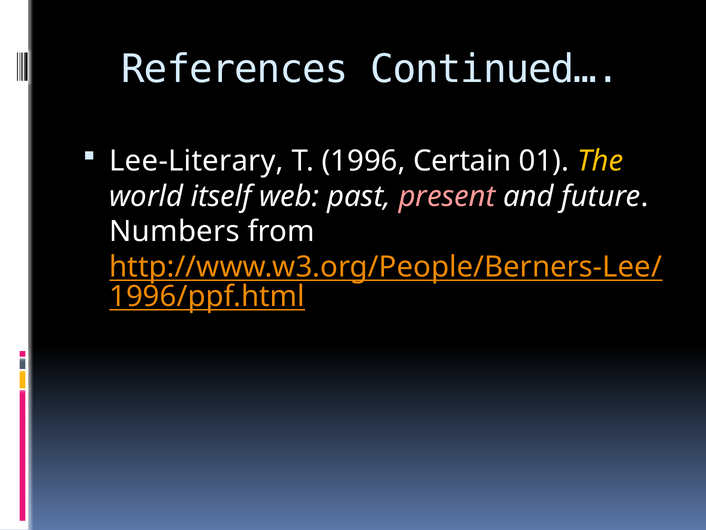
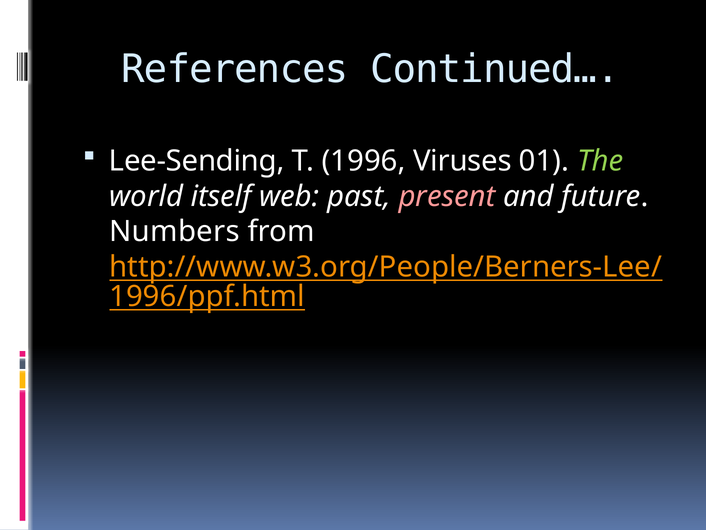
Lee-Literary: Lee-Literary -> Lee-Sending
Certain: Certain -> Viruses
The colour: yellow -> light green
